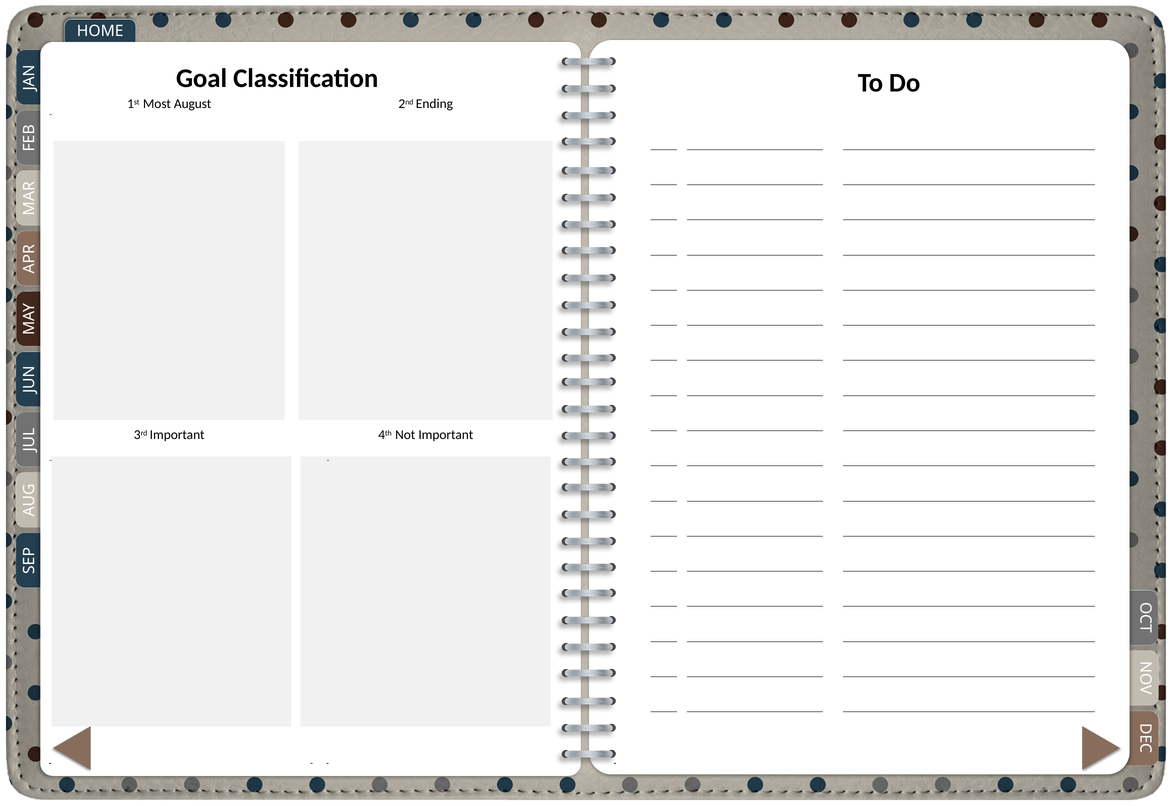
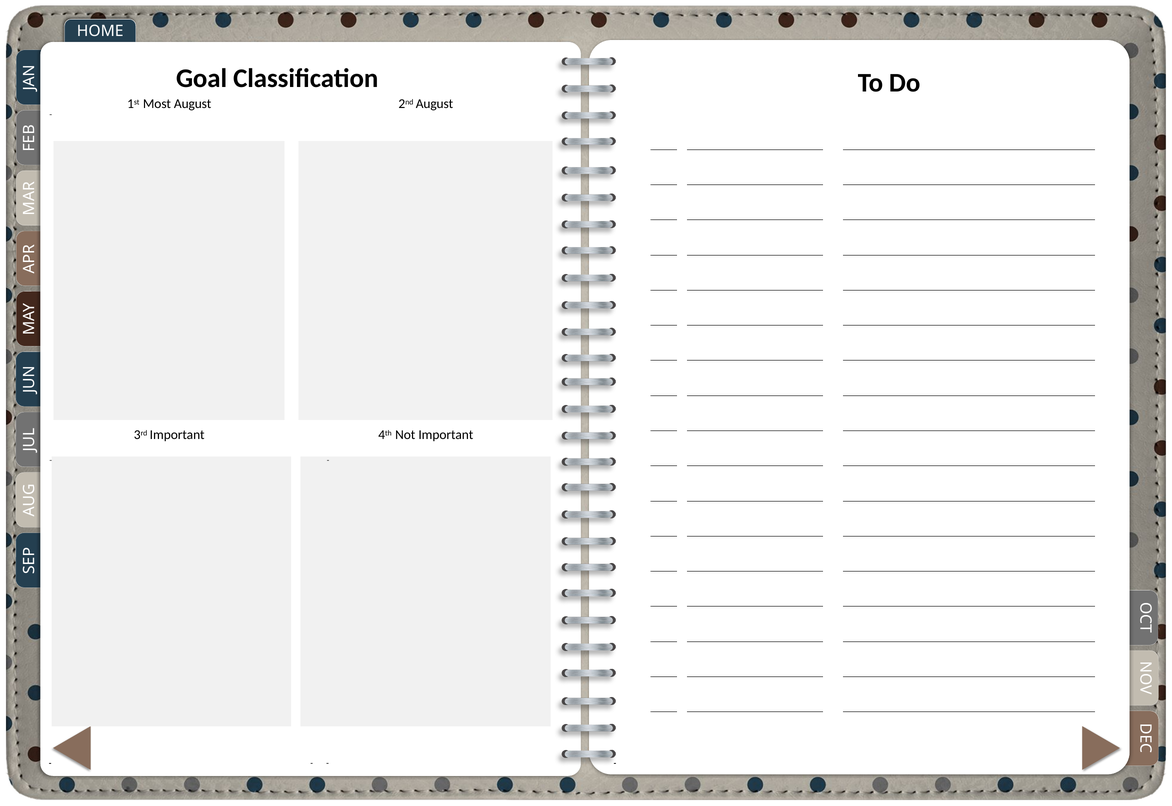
2nd Ending: Ending -> August
